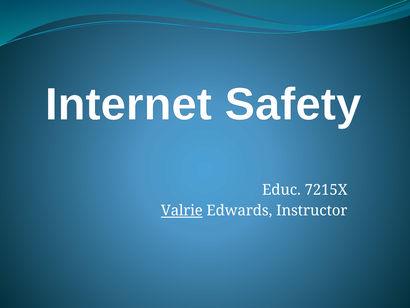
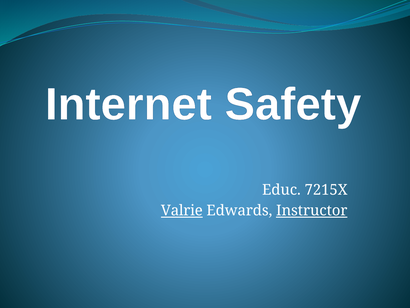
Instructor underline: none -> present
